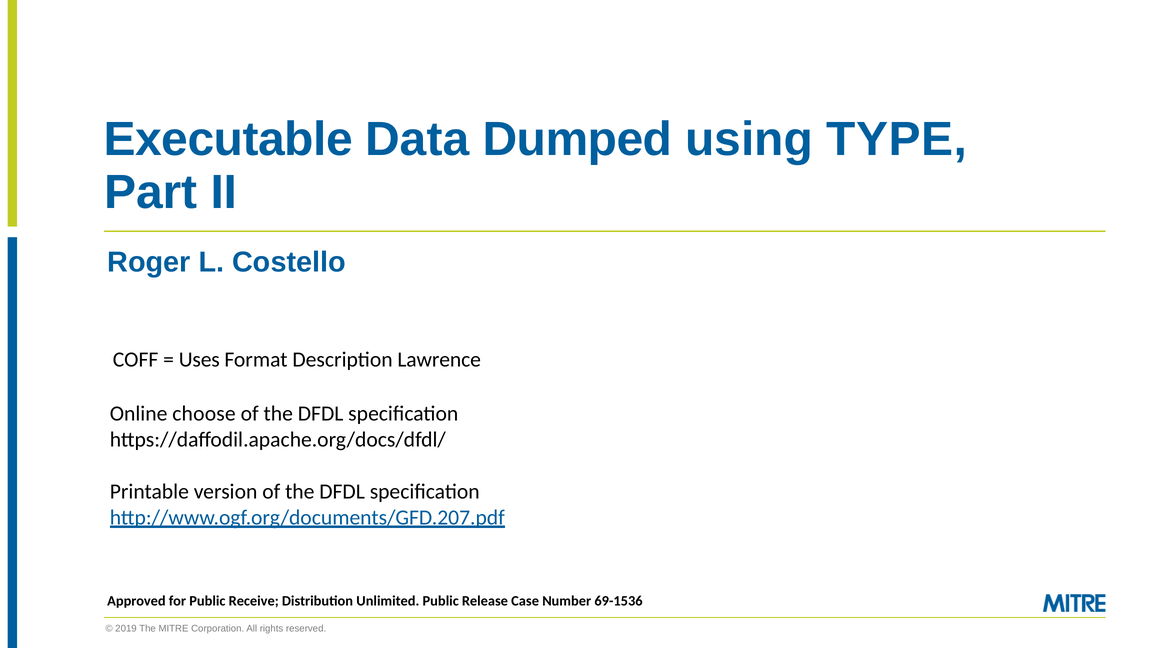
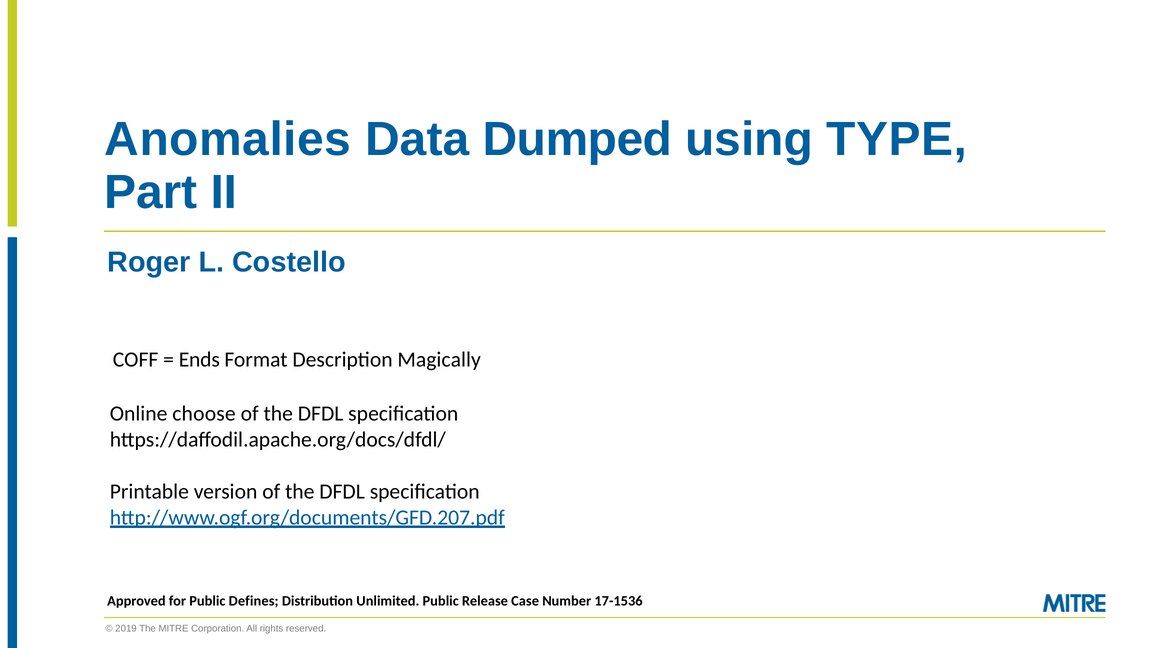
Executable: Executable -> Anomalies
Uses: Uses -> Ends
Lawrence: Lawrence -> Magically
Receive: Receive -> Defines
69-1536: 69-1536 -> 17-1536
